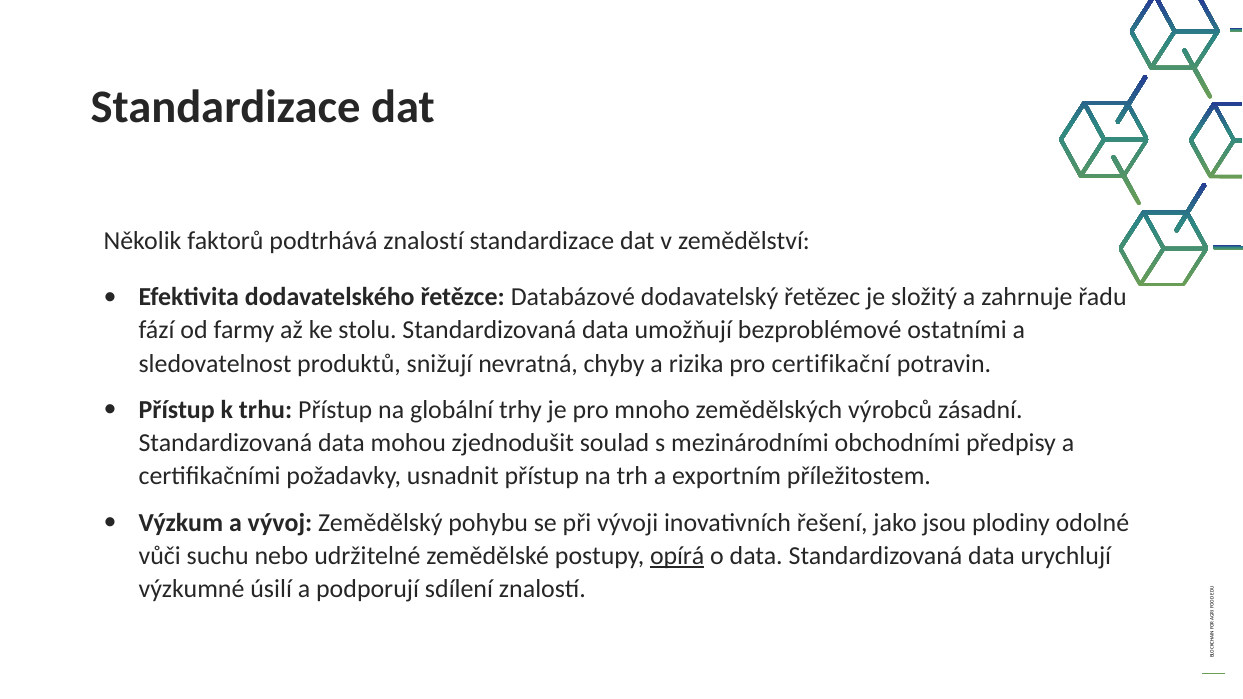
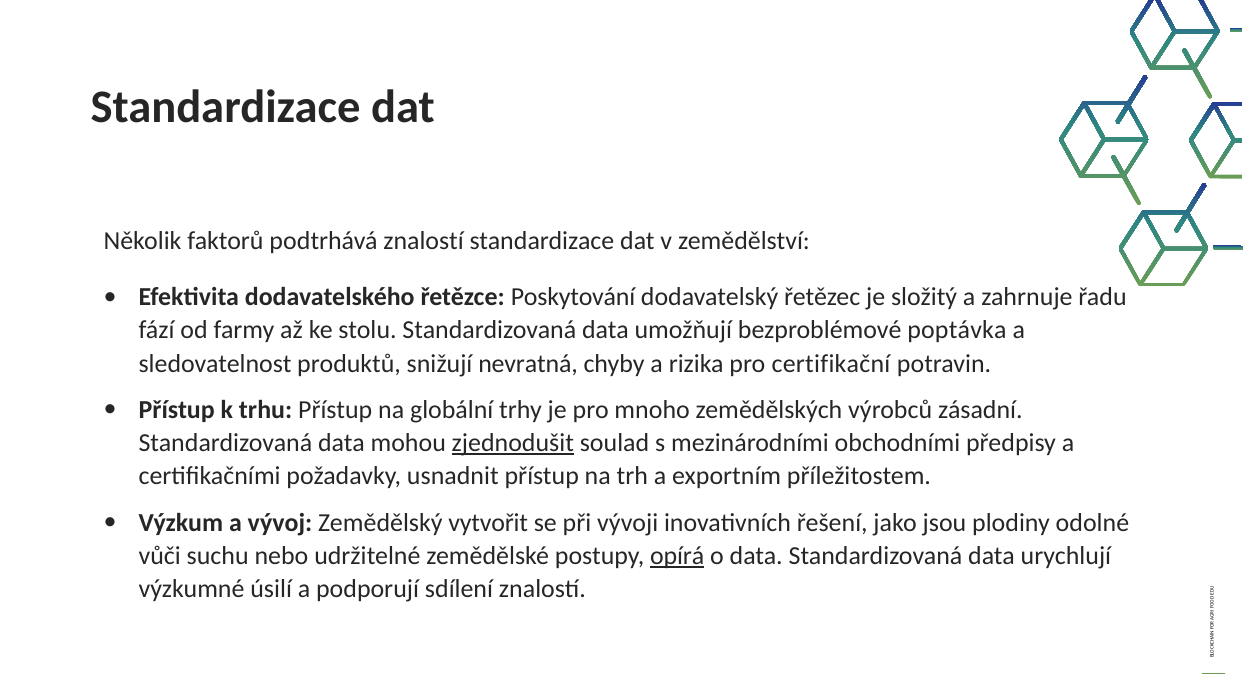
Databázové: Databázové -> Poskytování
ostatními: ostatními -> poptávka
zjednodušit underline: none -> present
pohybu: pohybu -> vytvořit
